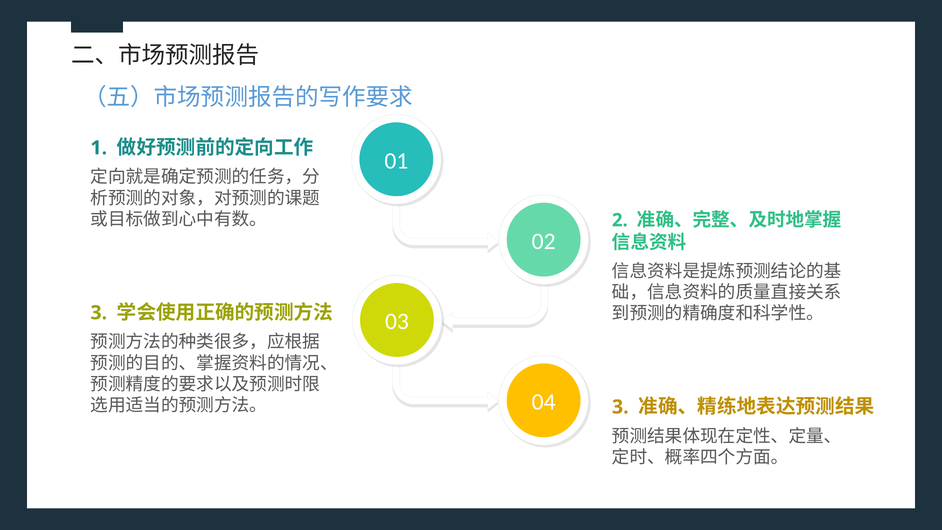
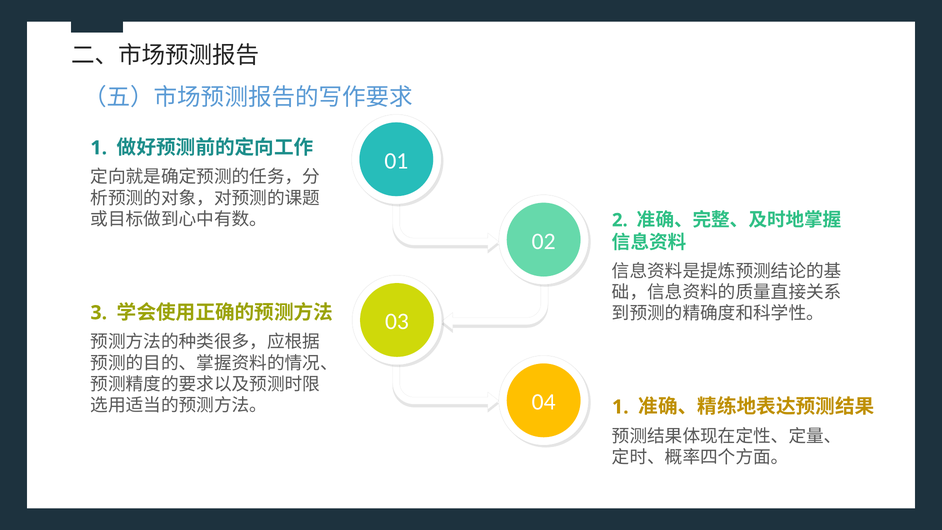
04 3: 3 -> 1
